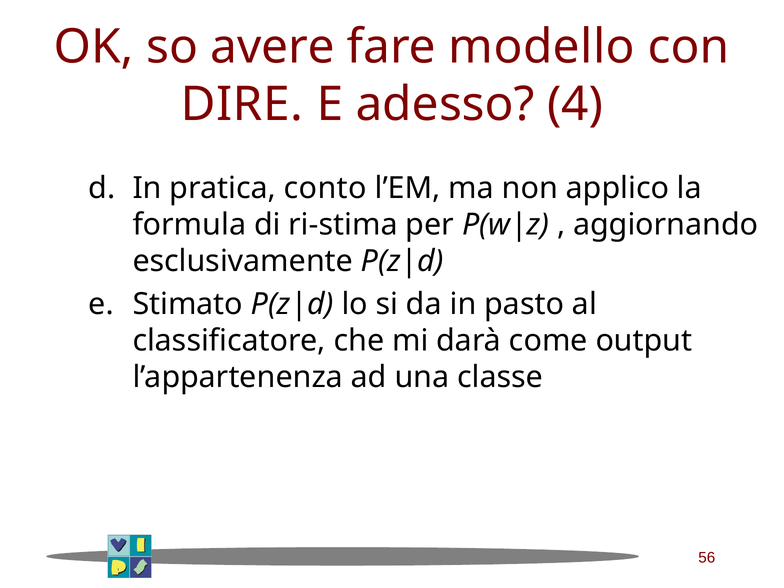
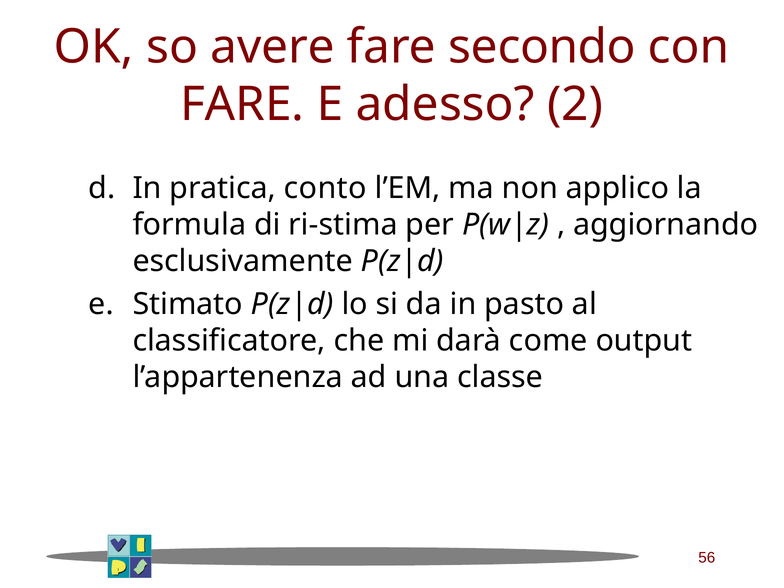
modello: modello -> secondo
DIRE at (242, 105): DIRE -> FARE
4: 4 -> 2
